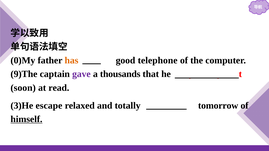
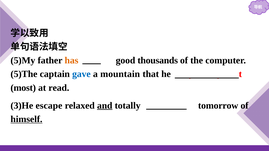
0)My: 0)My -> 5)My
telephone: telephone -> thousands
9)The: 9)The -> 5)The
gave colour: purple -> blue
thousands: thousands -> mountain
soon: soon -> most
and underline: none -> present
